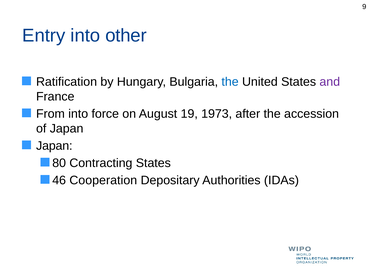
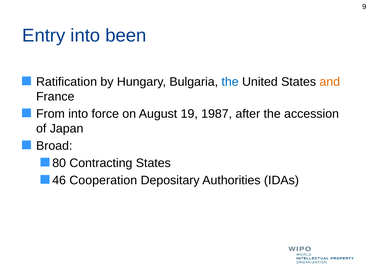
other: other -> been
and colour: purple -> orange
1973: 1973 -> 1987
Japan at (54, 146): Japan -> Broad
